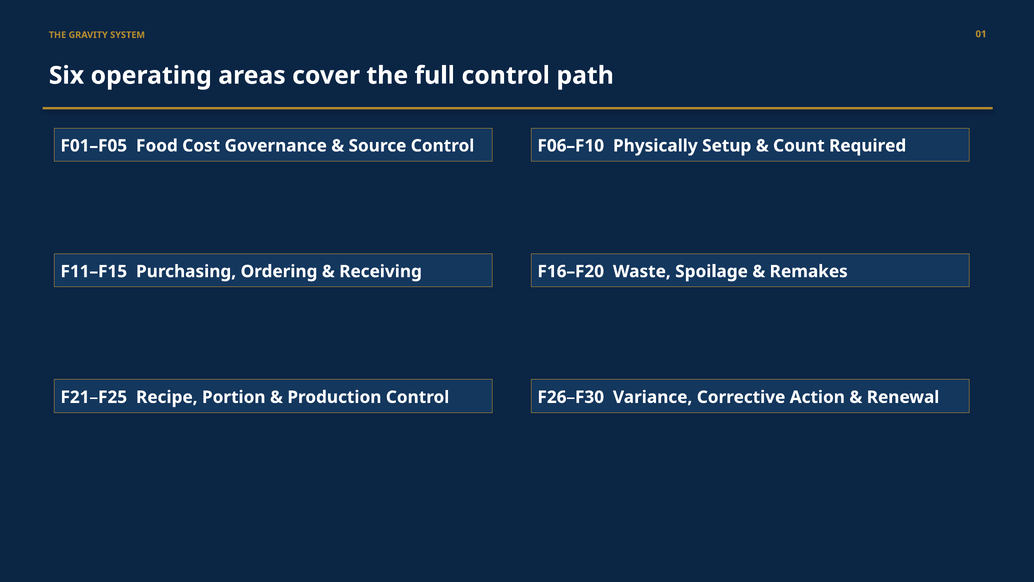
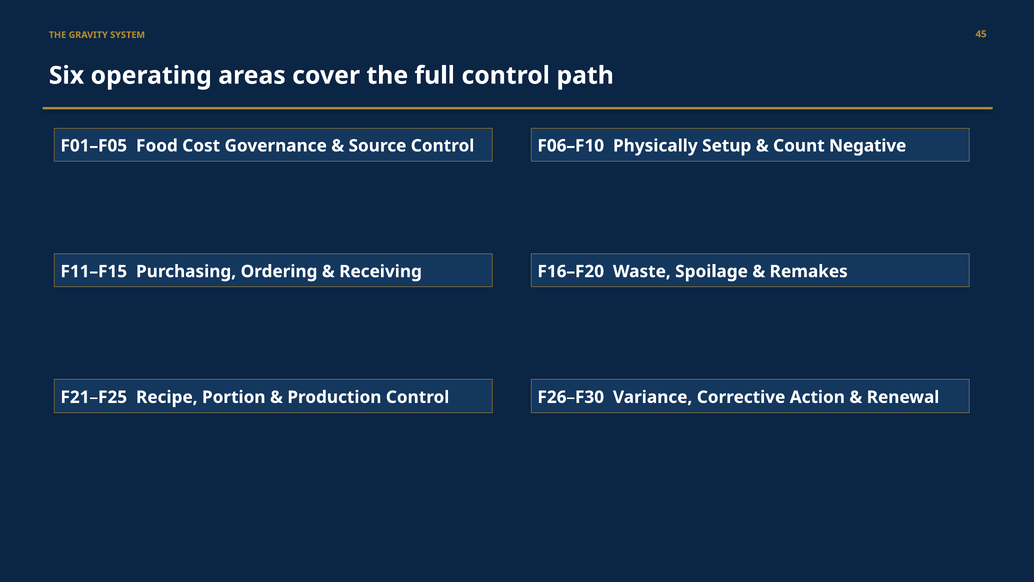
01: 01 -> 45
Required: Required -> Negative
